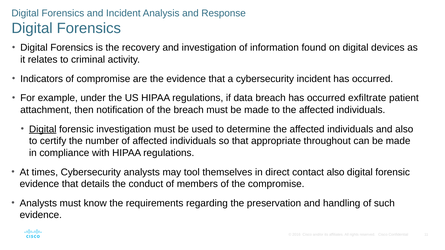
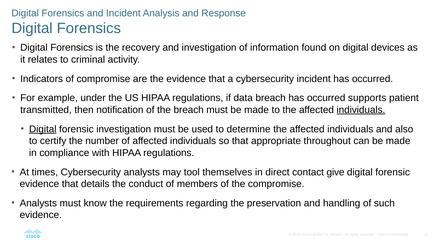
exfiltrate: exfiltrate -> supports
attachment: attachment -> transmitted
individuals at (361, 110) underline: none -> present
contact also: also -> give
